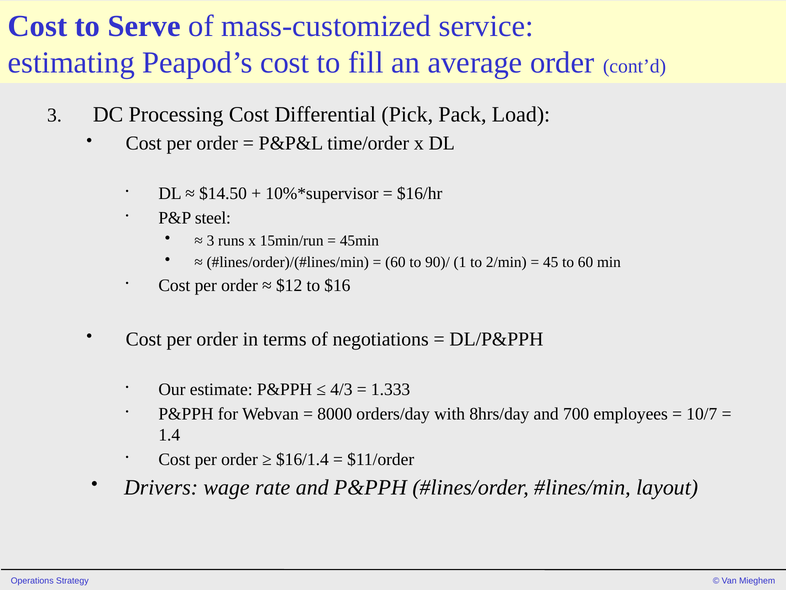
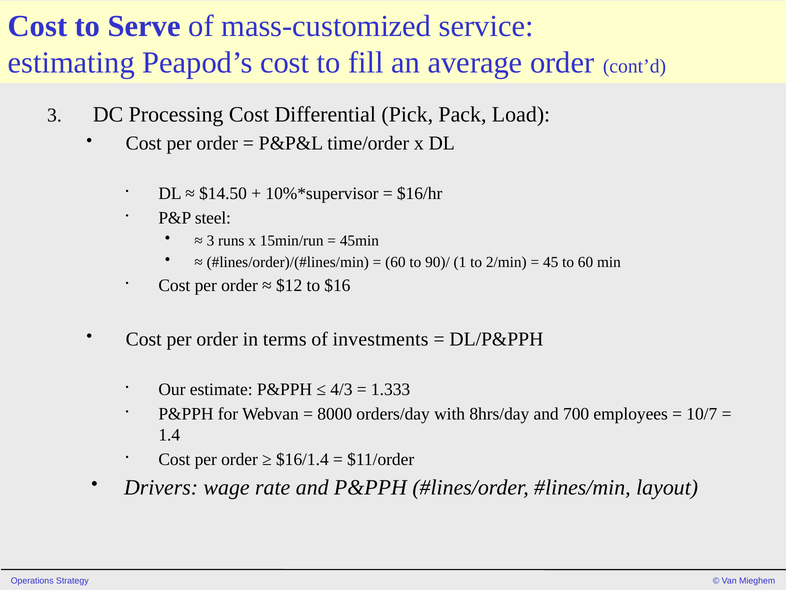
negotiations: negotiations -> investments
